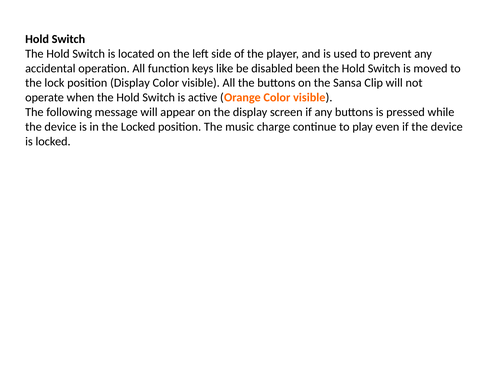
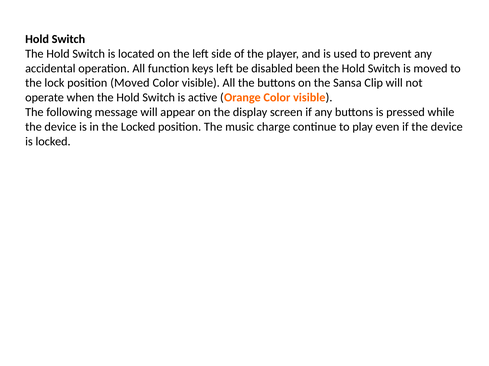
keys like: like -> left
position Display: Display -> Moved
